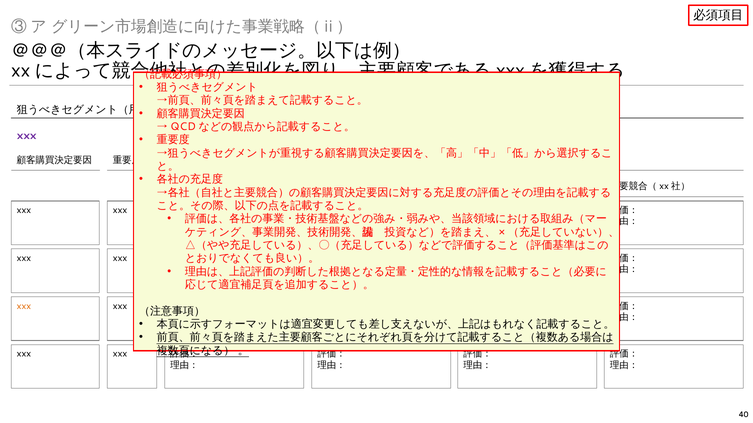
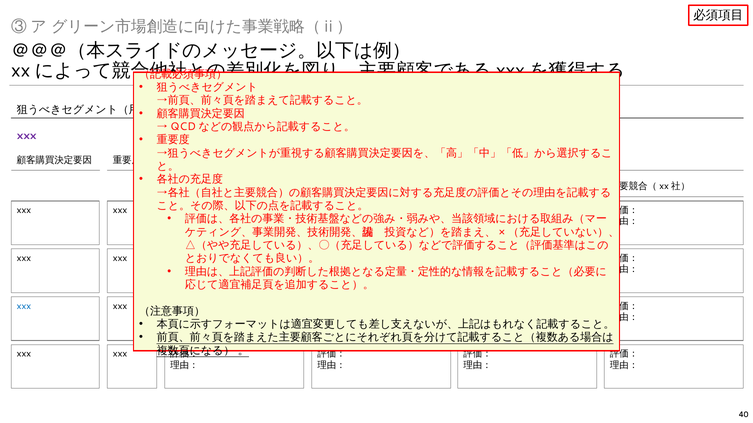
xxx at (24, 306) colour: orange -> blue
